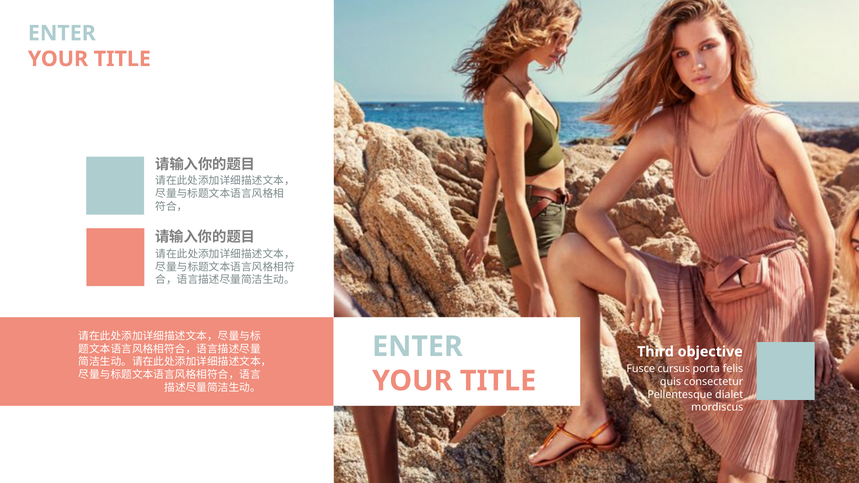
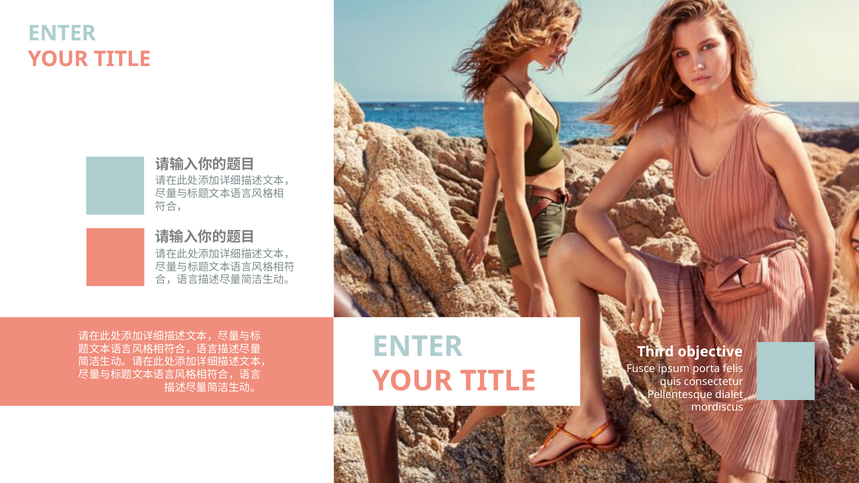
cursus: cursus -> ipsum
